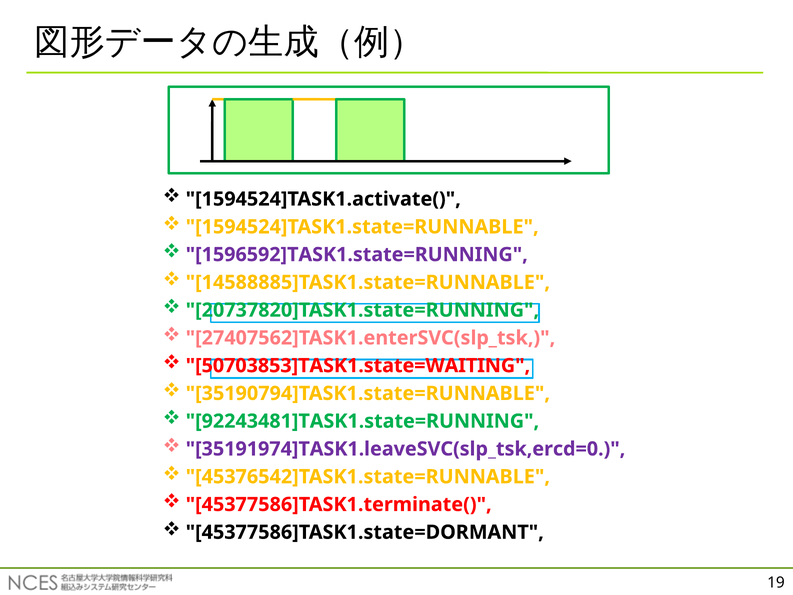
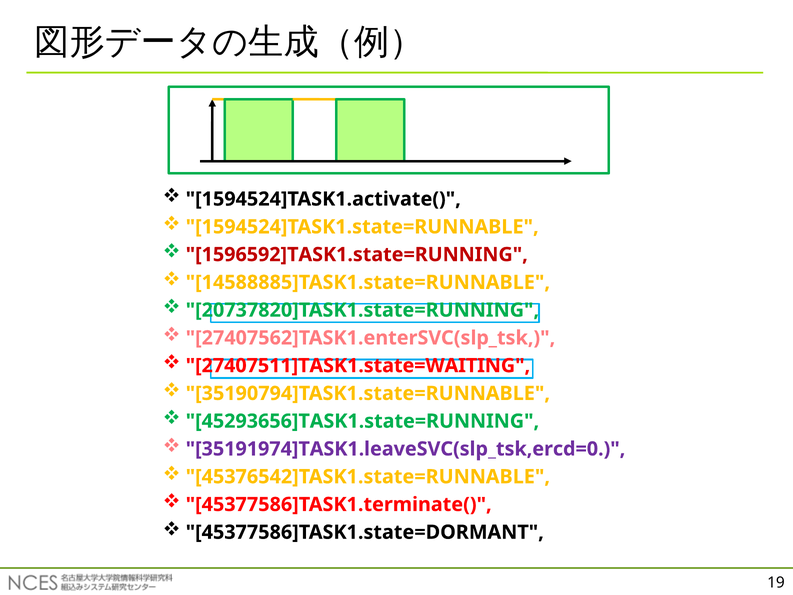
1596592]TASK1.state=RUNNING colour: purple -> red
50703853]TASK1.state=WAITING: 50703853]TASK1.state=WAITING -> 27407511]TASK1.state=WAITING
92243481]TASK1.state=RUNNING: 92243481]TASK1.state=RUNNING -> 45293656]TASK1.state=RUNNING
